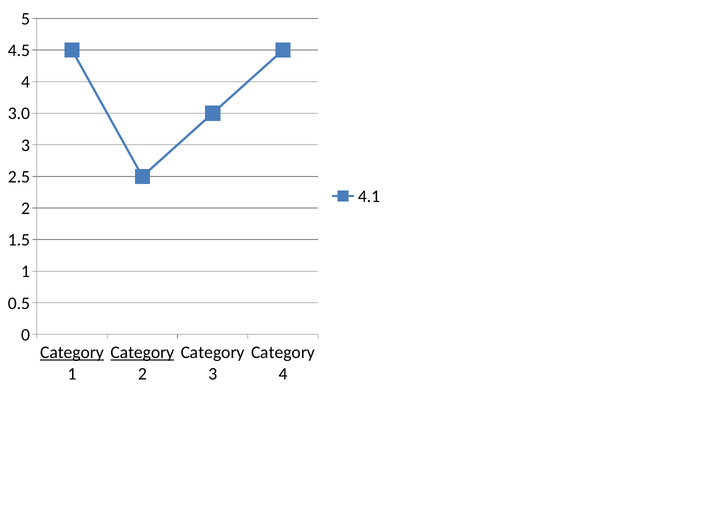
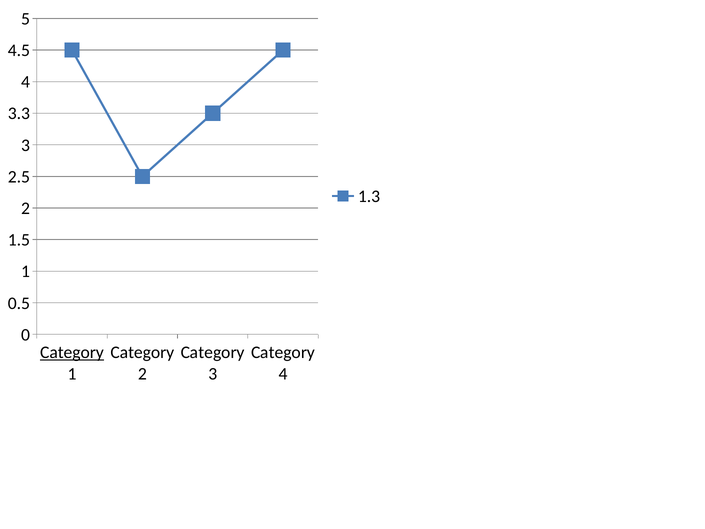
3.0: 3.0 -> 3.3
4.1: 4.1 -> 1.3
Category at (142, 352) underline: present -> none
